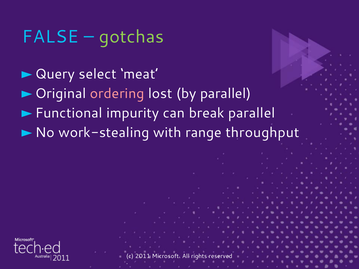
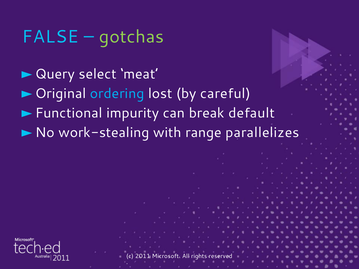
ordering colour: pink -> light blue
by parallel: parallel -> careful
break parallel: parallel -> default
throughput: throughput -> parallelizes
